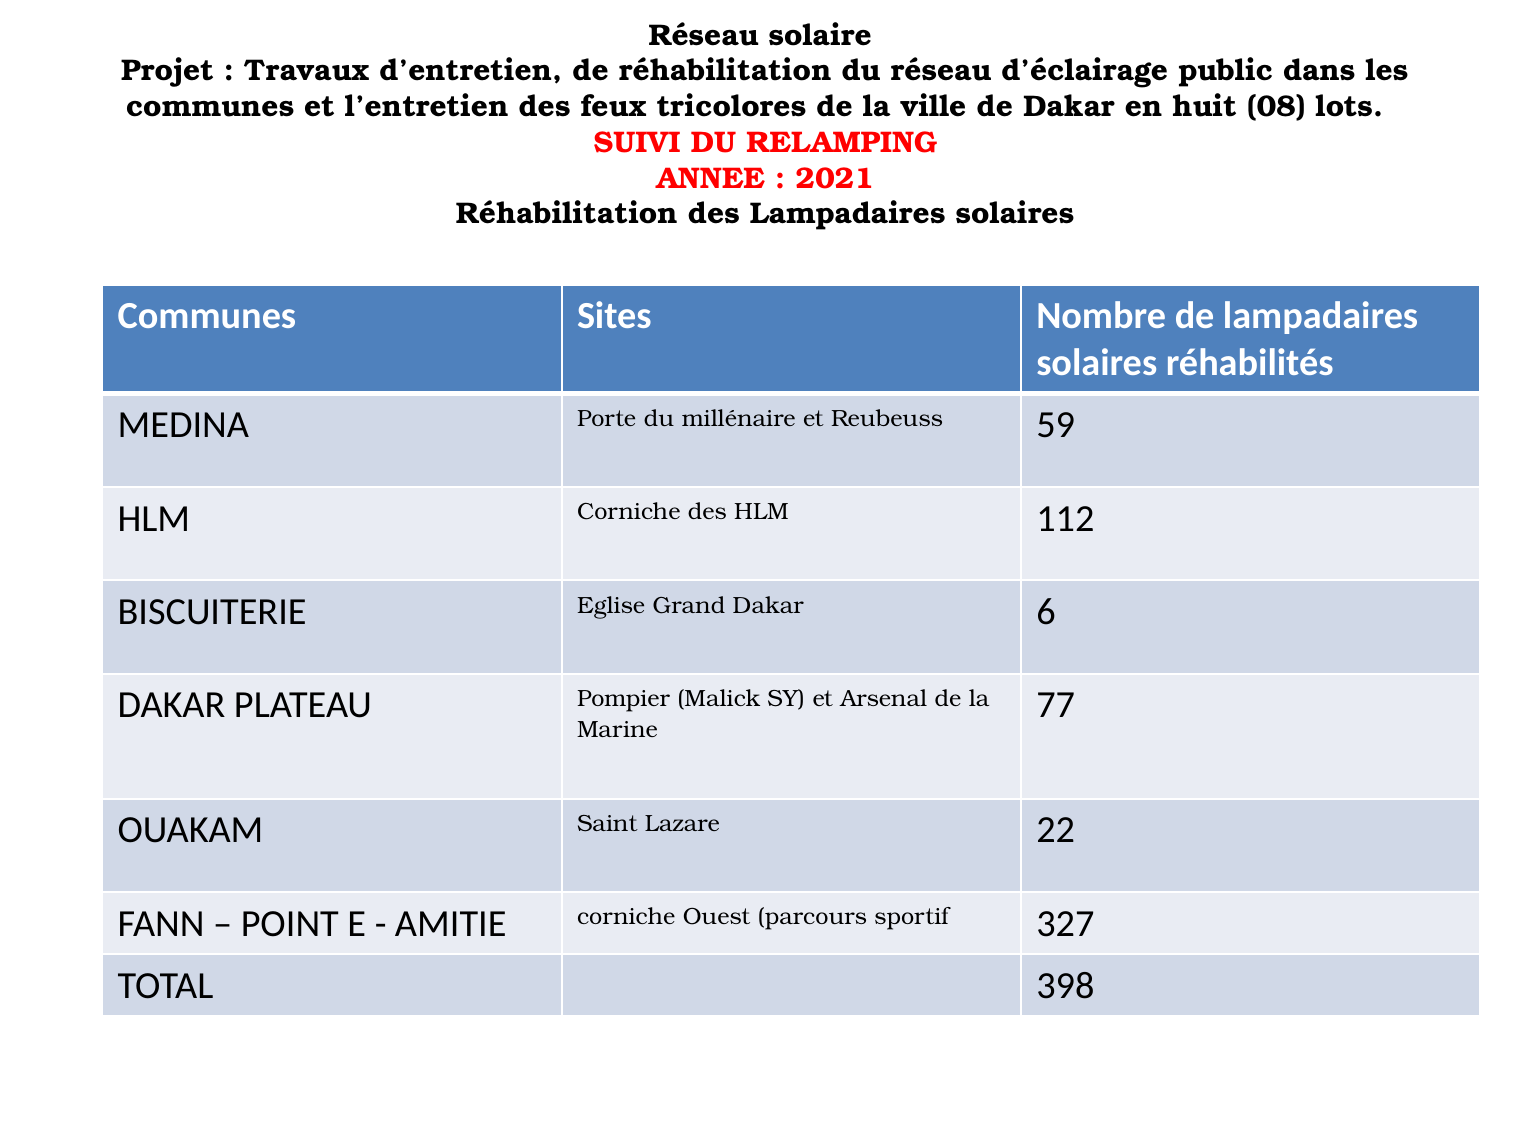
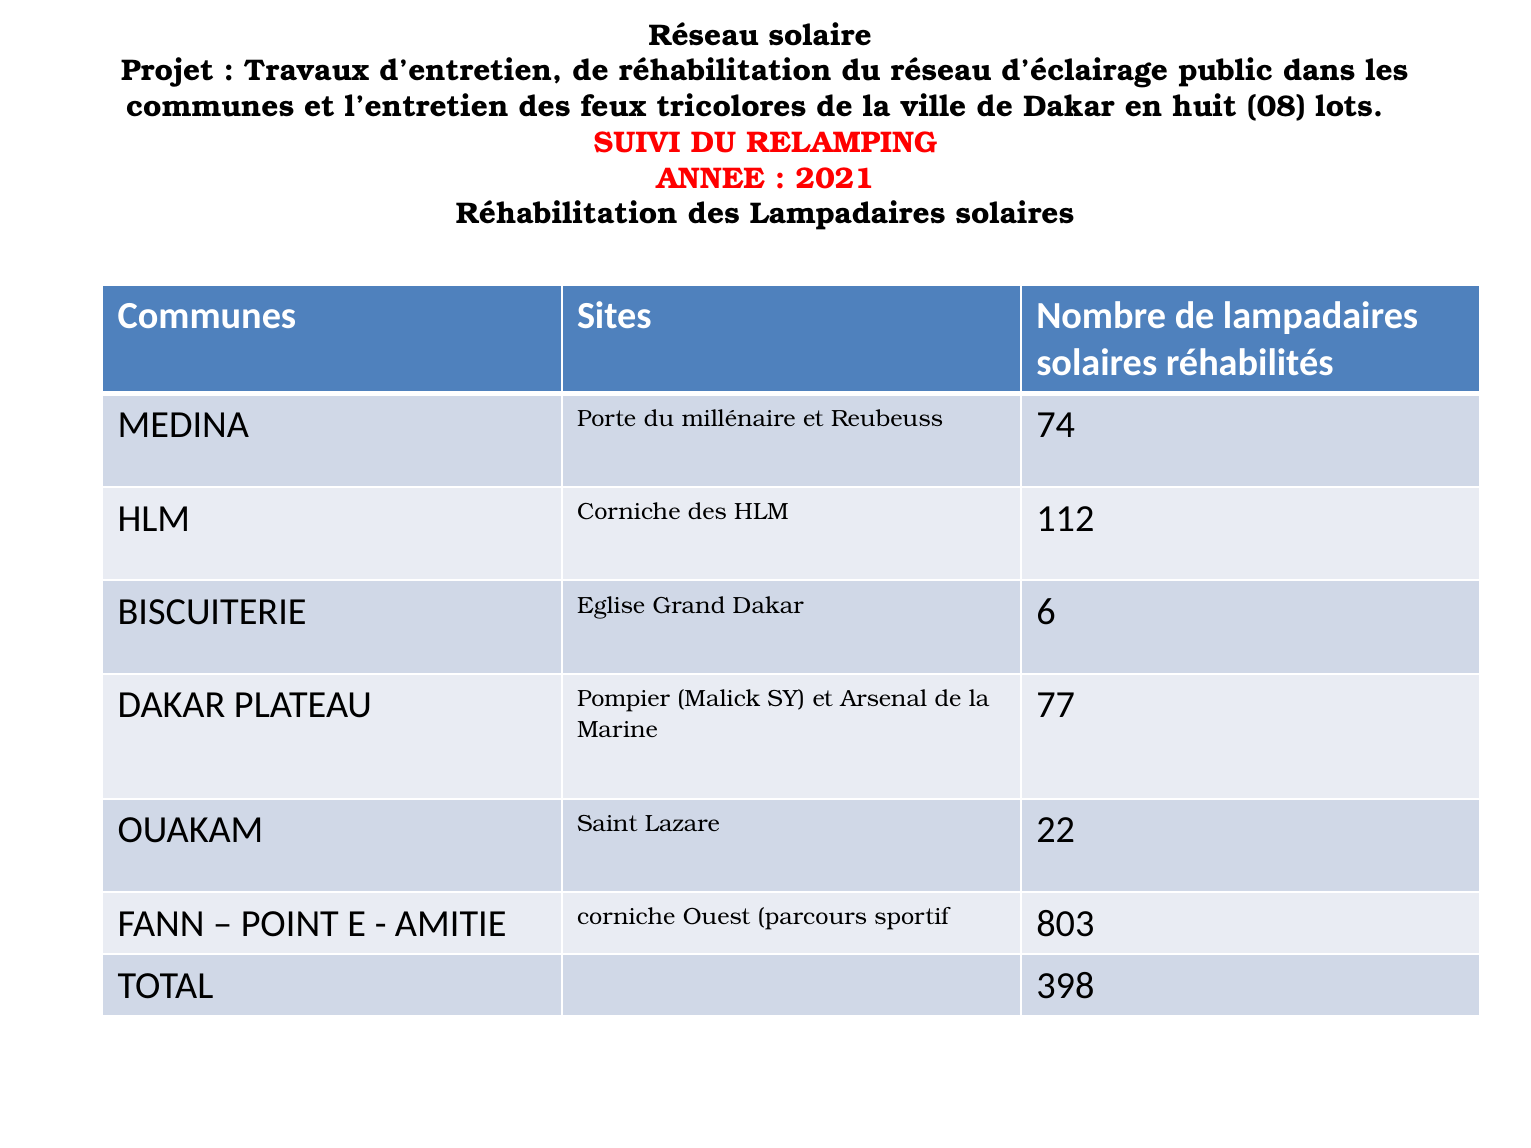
59: 59 -> 74
327: 327 -> 803
